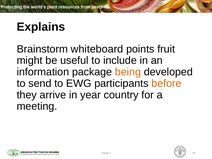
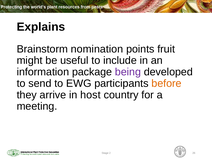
whiteboard: whiteboard -> nomination
being colour: orange -> purple
year: year -> host
